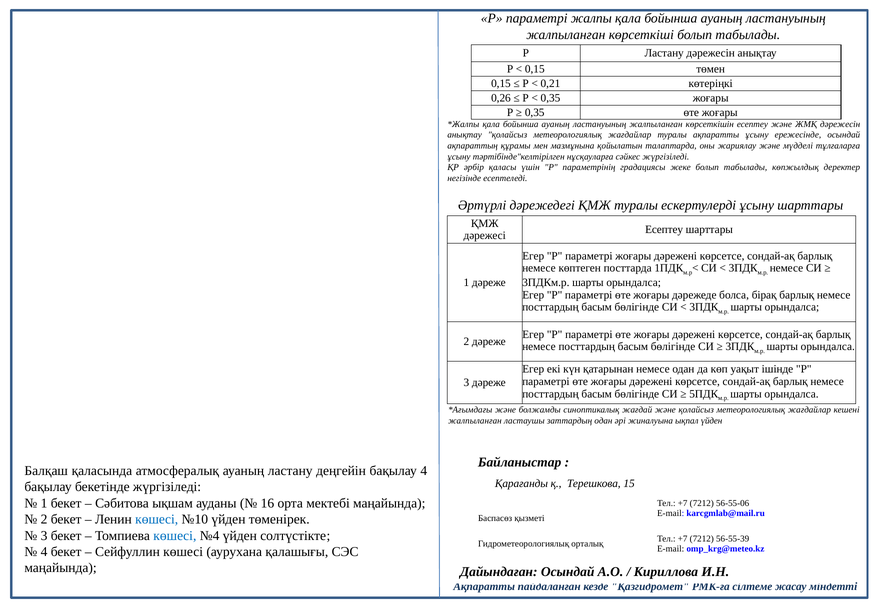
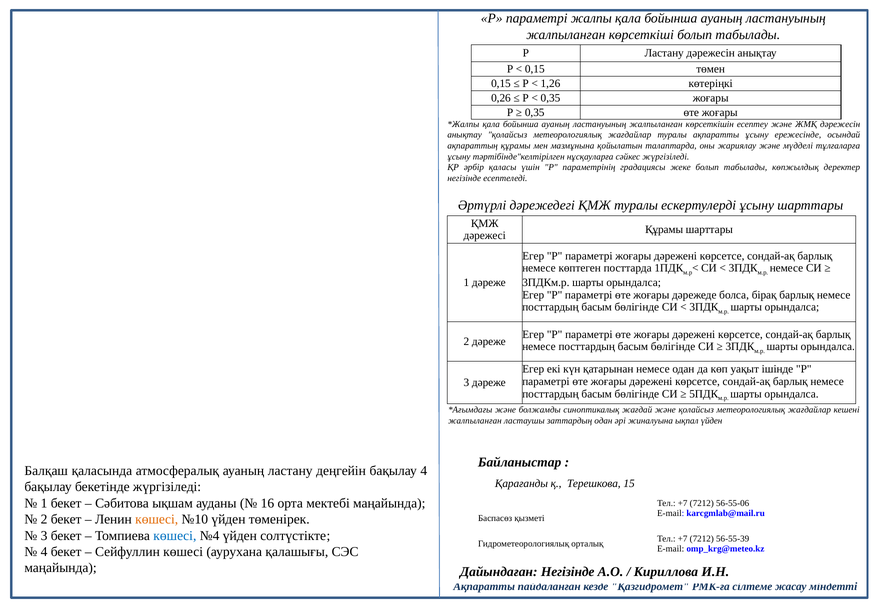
0,21: 0,21 -> 1,26
Есептеу at (664, 230): Есептеу -> Құрамы
көшесі at (157, 520) colour: blue -> orange
Дайындаған Осындай: Осындай -> Негізінде
